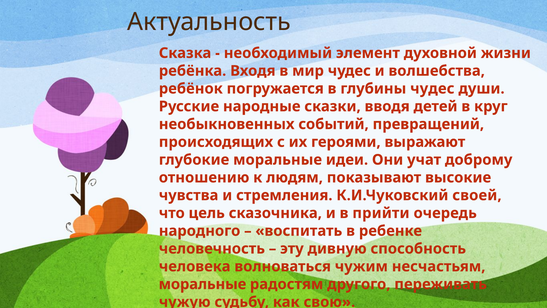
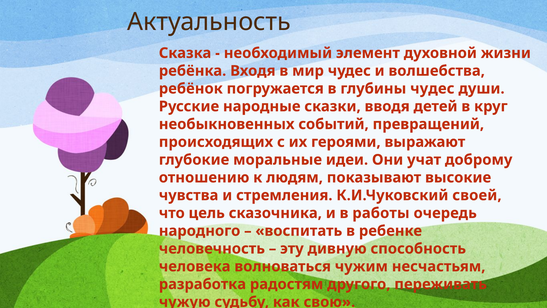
прийти: прийти -> работы
моральные at (202, 284): моральные -> разработка
